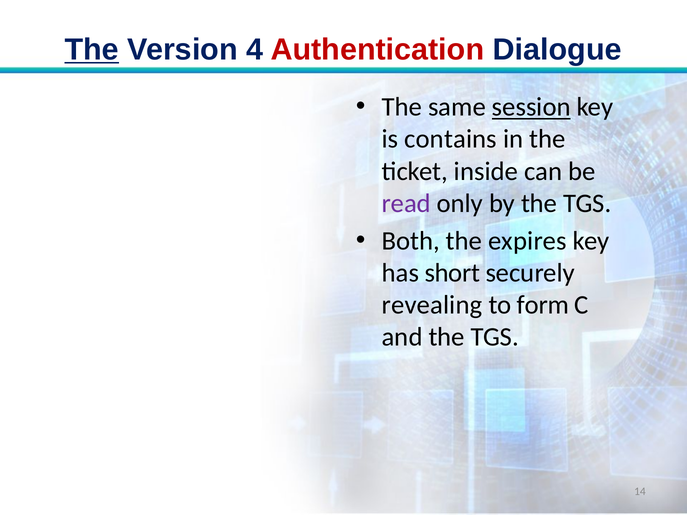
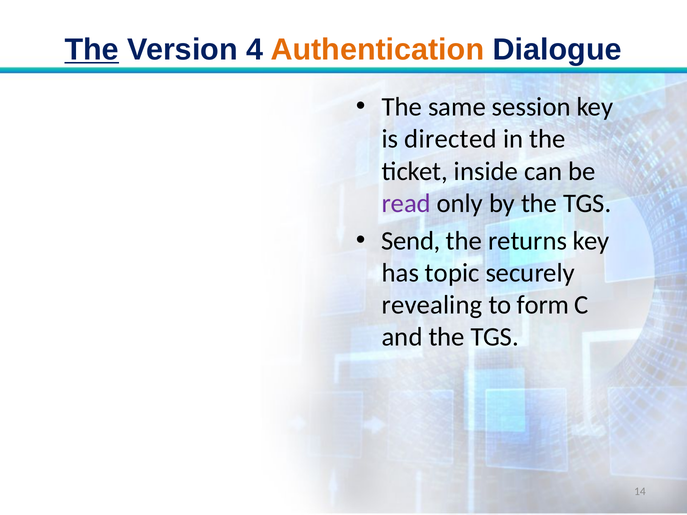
Authentication colour: red -> orange
session underline: present -> none
contains: contains -> directed
Both: Both -> Send
expires: expires -> returns
short: short -> topic
